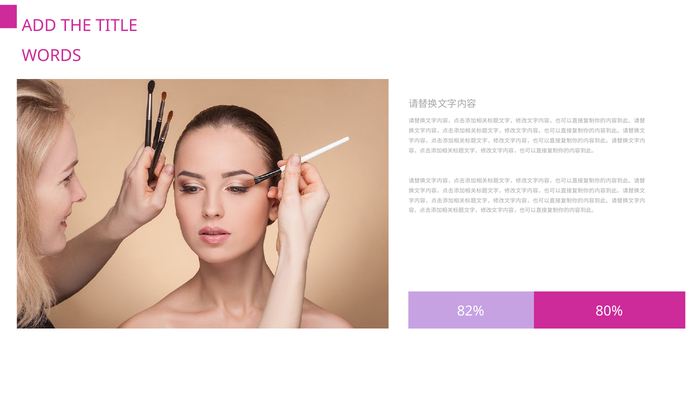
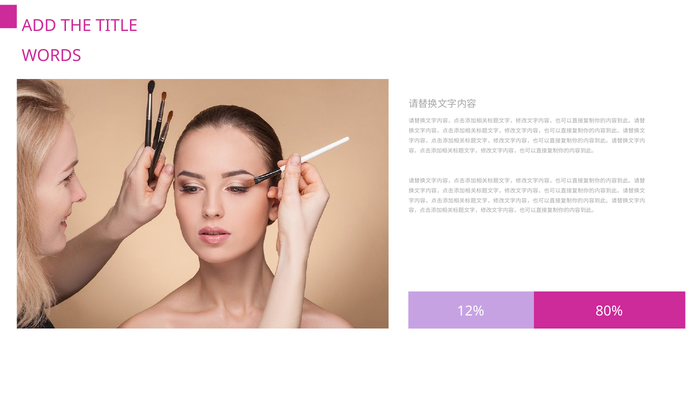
82%: 82% -> 12%
